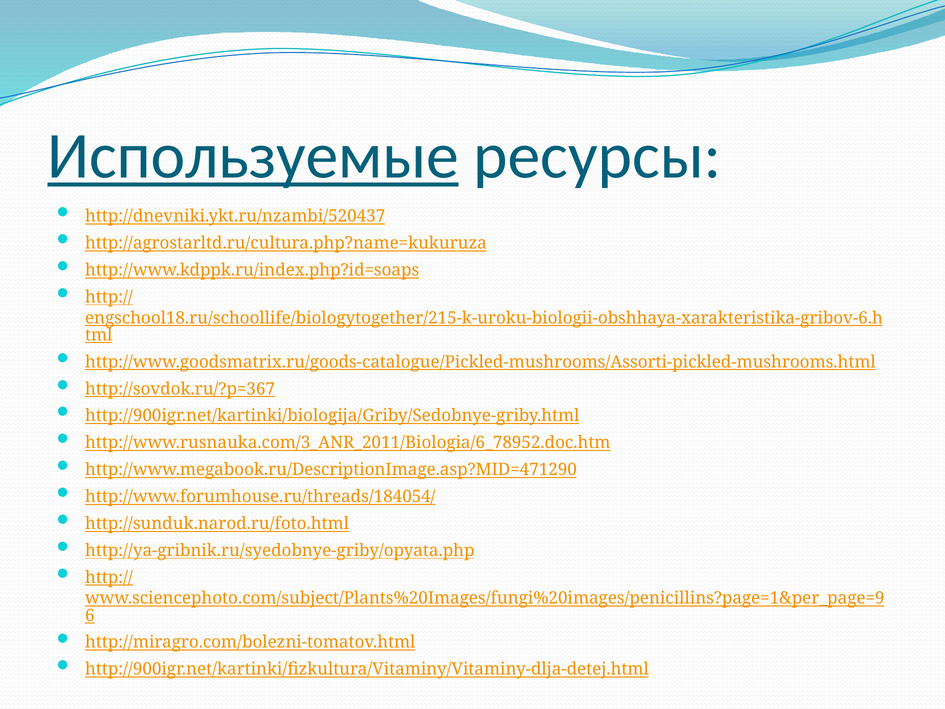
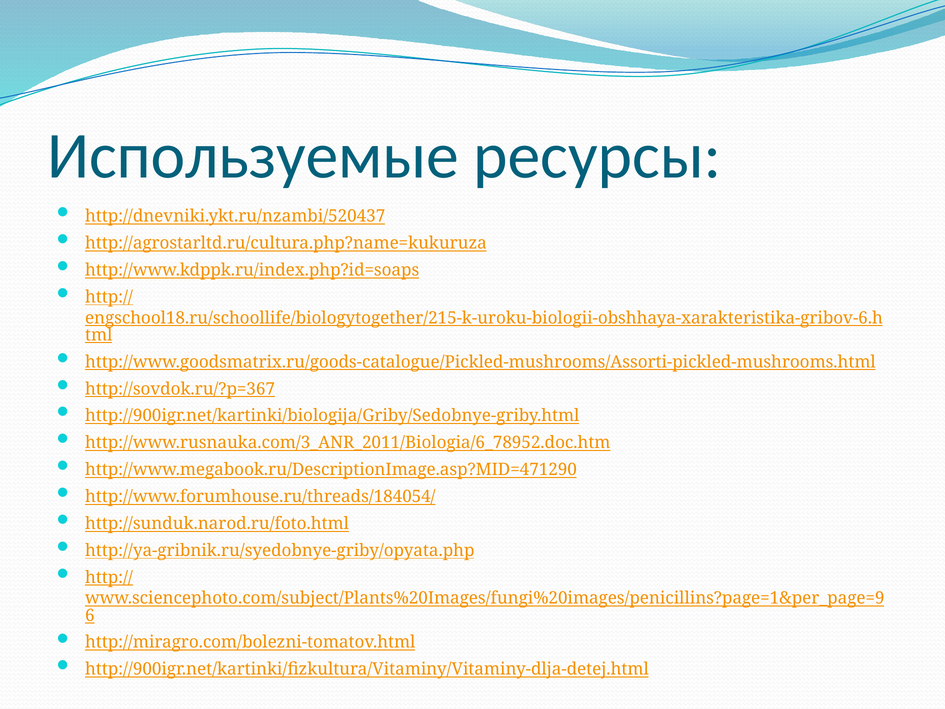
Используемые underline: present -> none
